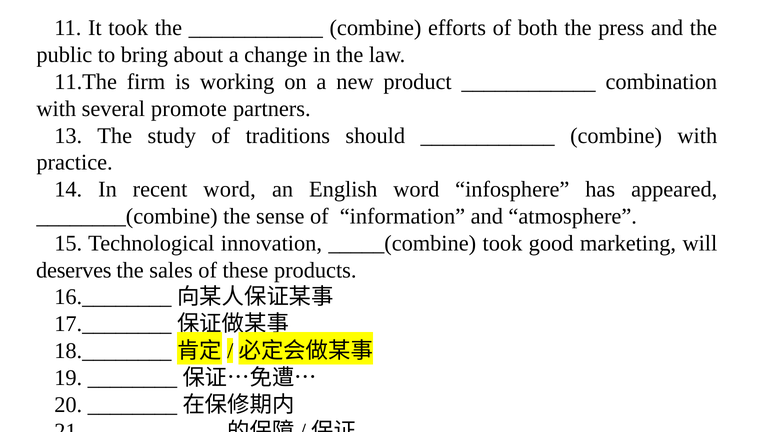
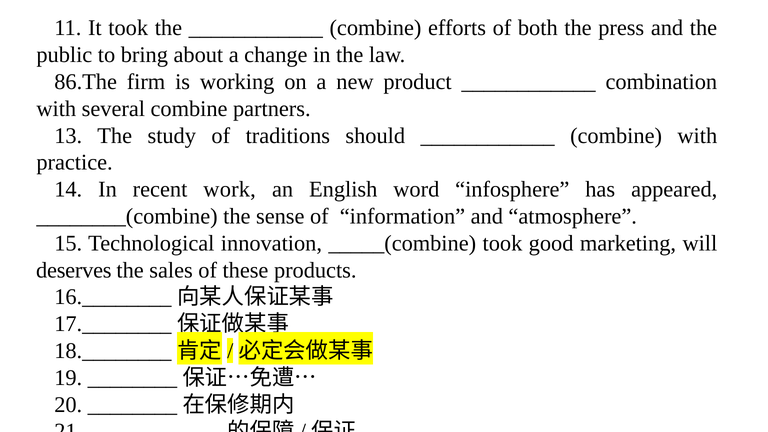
11.The: 11.The -> 86.The
several promote: promote -> combine
recent word: word -> work
